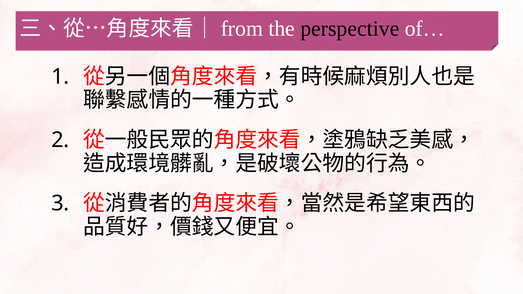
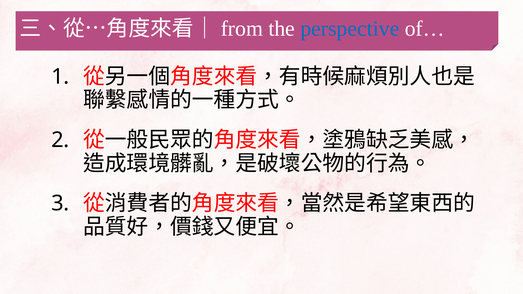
perspective colour: black -> blue
